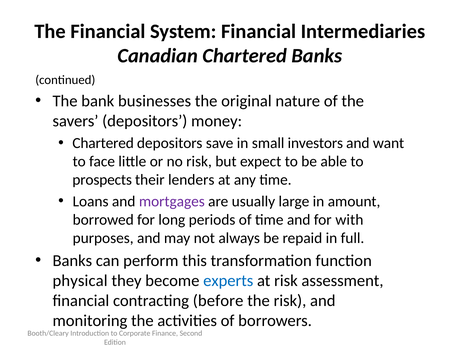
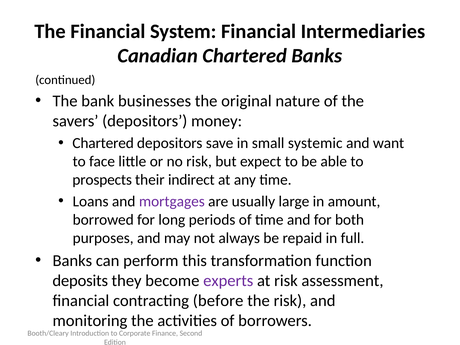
investors: investors -> systemic
lenders: lenders -> indirect
with: with -> both
physical: physical -> deposits
experts colour: blue -> purple
